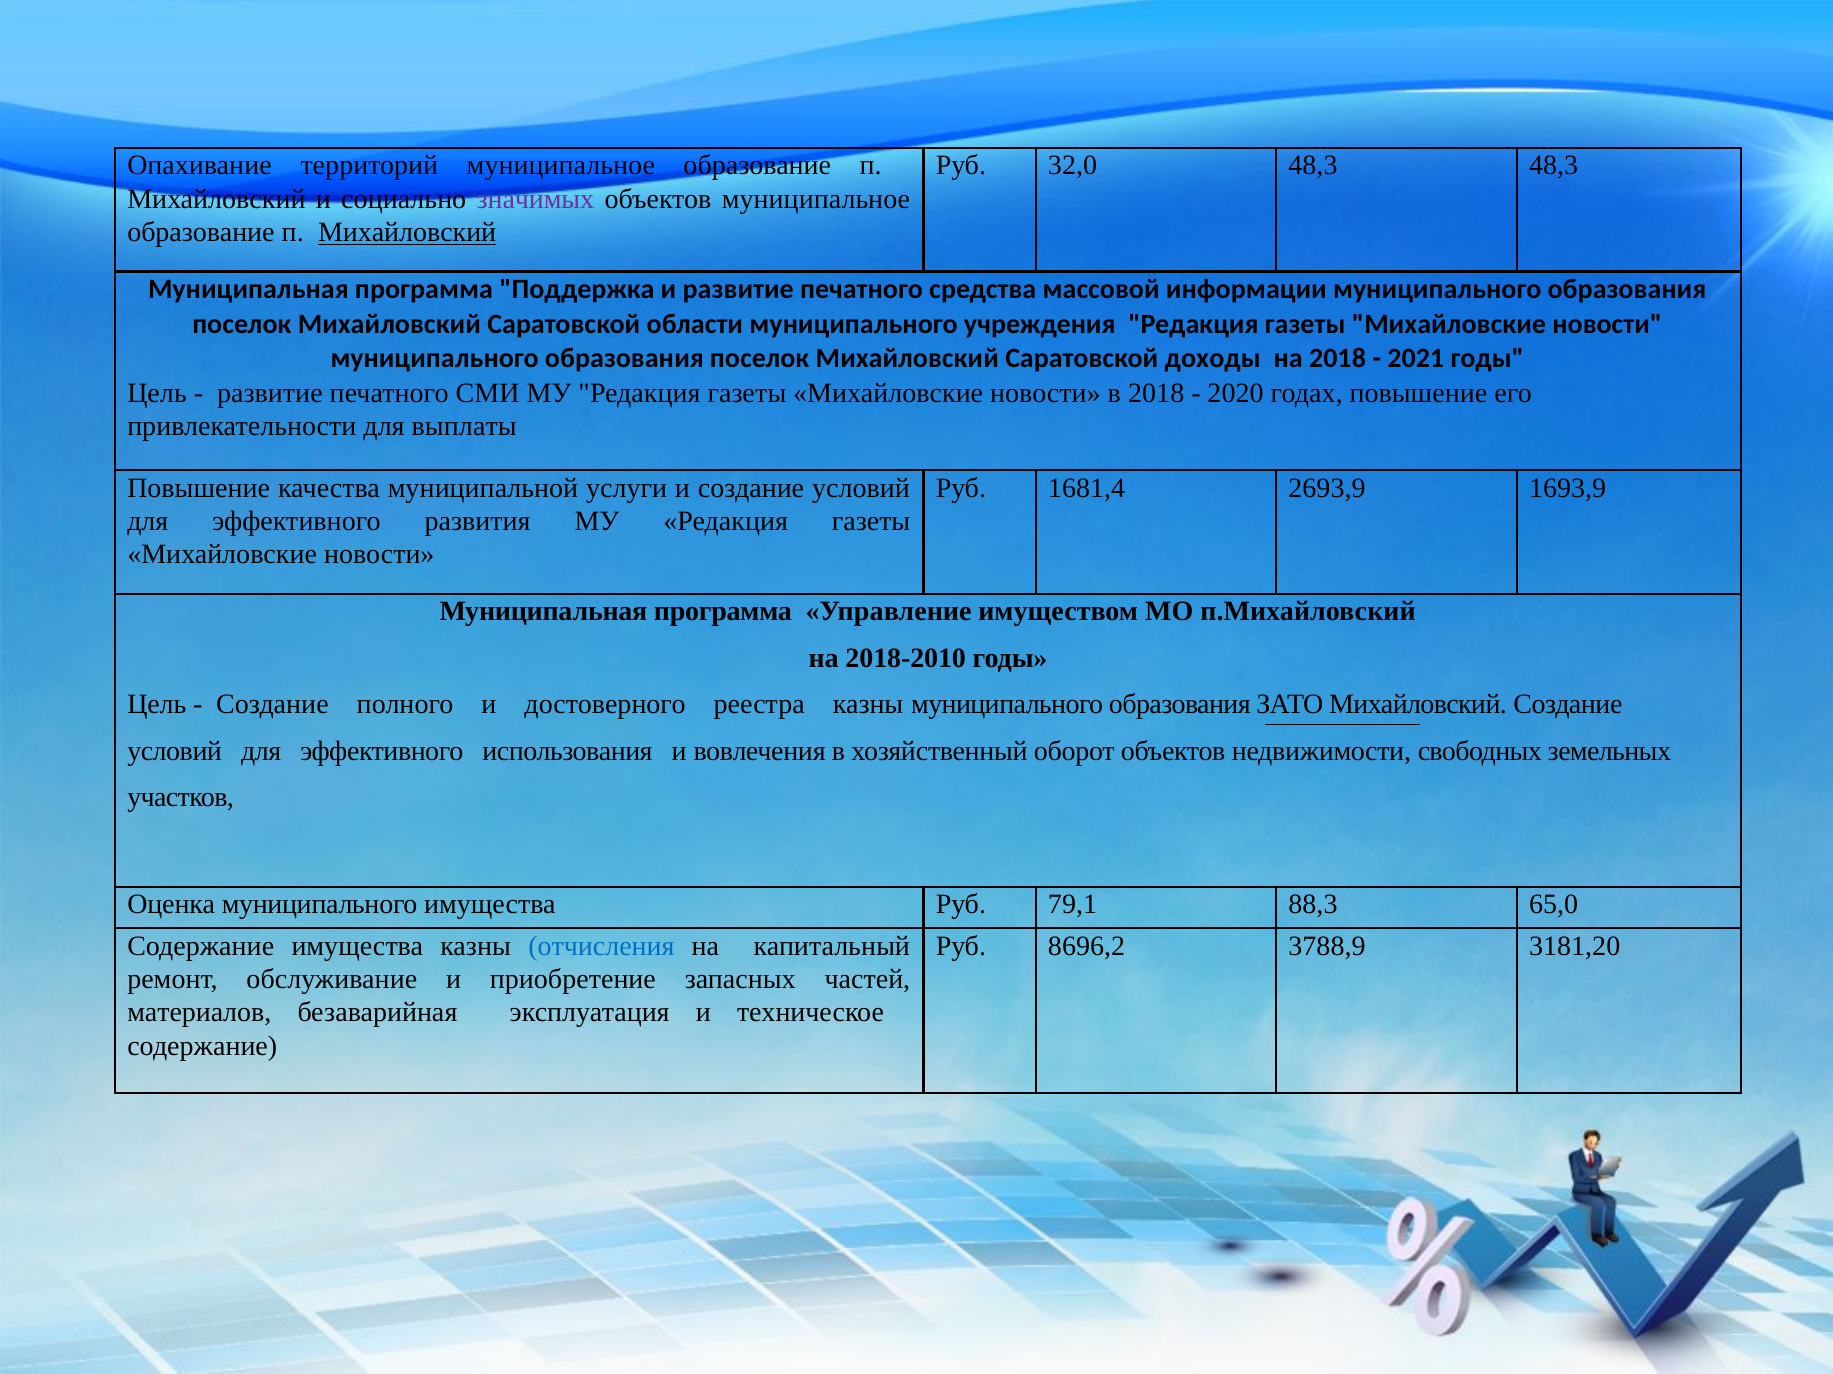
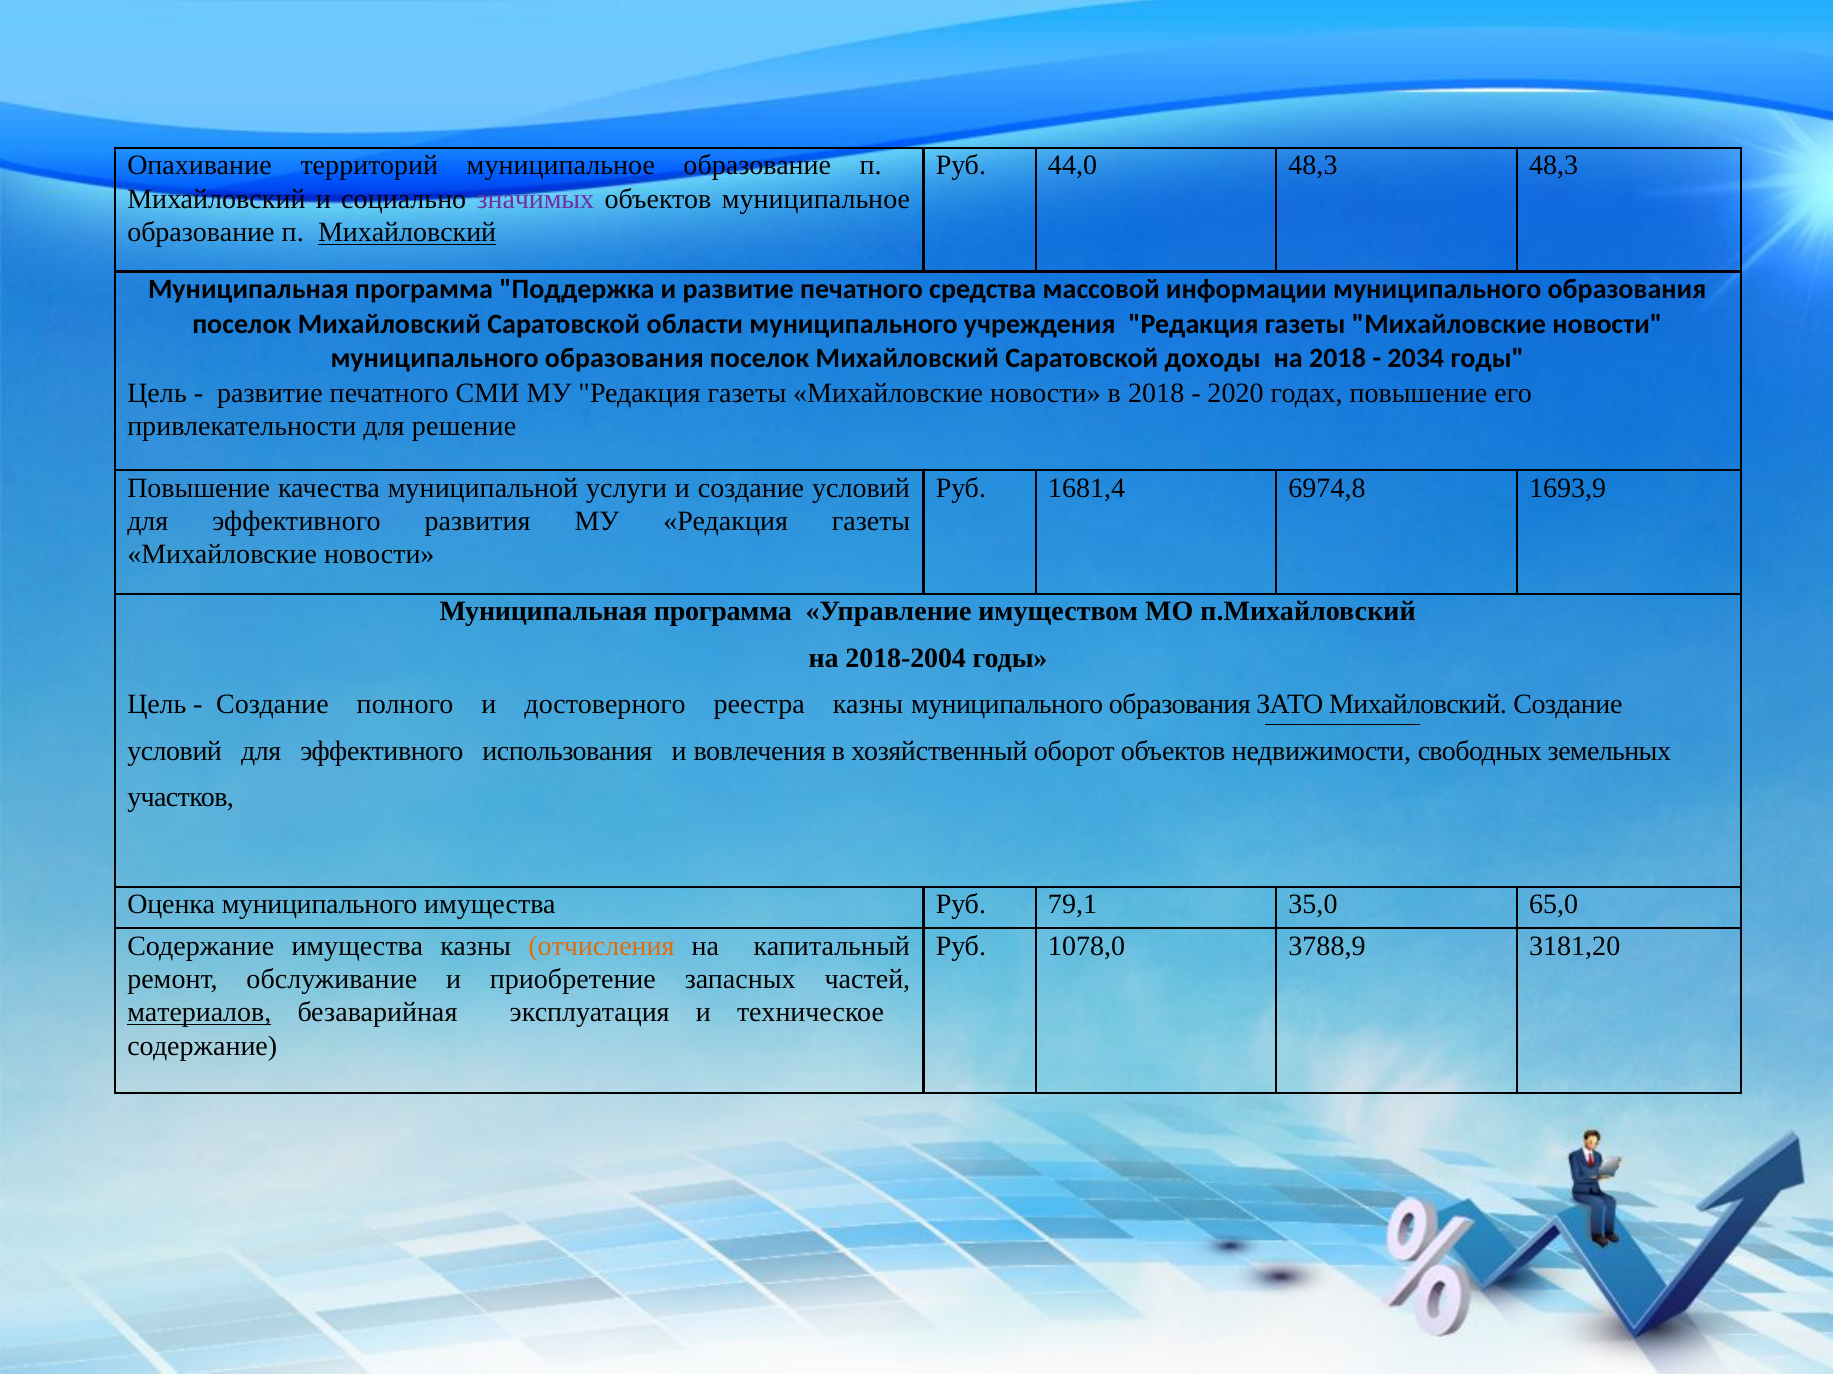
32,0: 32,0 -> 44,0
2021: 2021 -> 2034
выплаты: выплаты -> решение
2693,9: 2693,9 -> 6974,8
2018-2010: 2018-2010 -> 2018-2004
88,3: 88,3 -> 35,0
отчисления colour: blue -> orange
8696,2: 8696,2 -> 1078,0
материалов underline: none -> present
